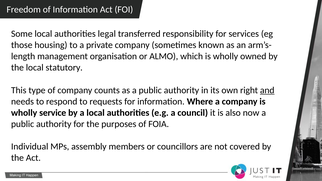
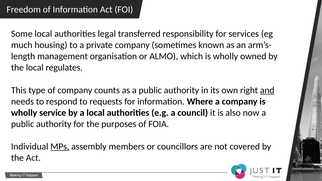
those: those -> much
statutory: statutory -> regulates
MPs underline: none -> present
